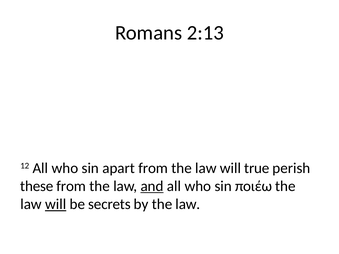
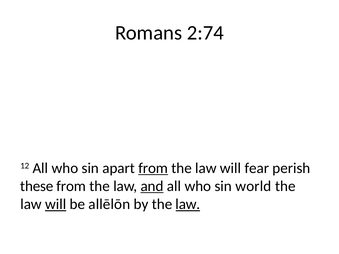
2:13: 2:13 -> 2:74
from at (153, 168) underline: none -> present
true: true -> fear
ποιέω: ποιέω -> world
secrets: secrets -> allēlōn
law at (188, 204) underline: none -> present
